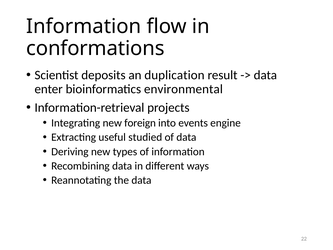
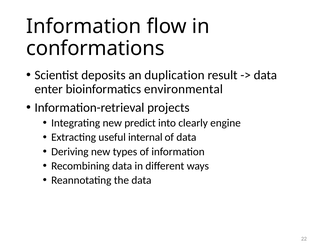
foreign: foreign -> predict
events: events -> clearly
studied: studied -> internal
